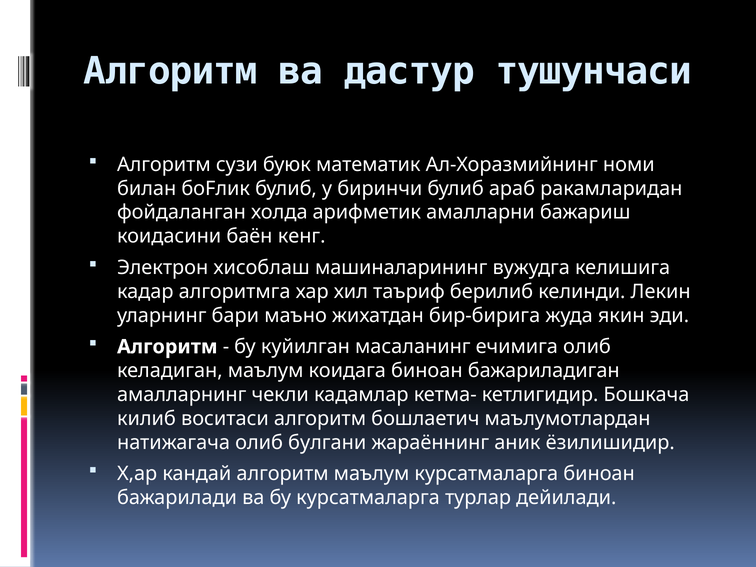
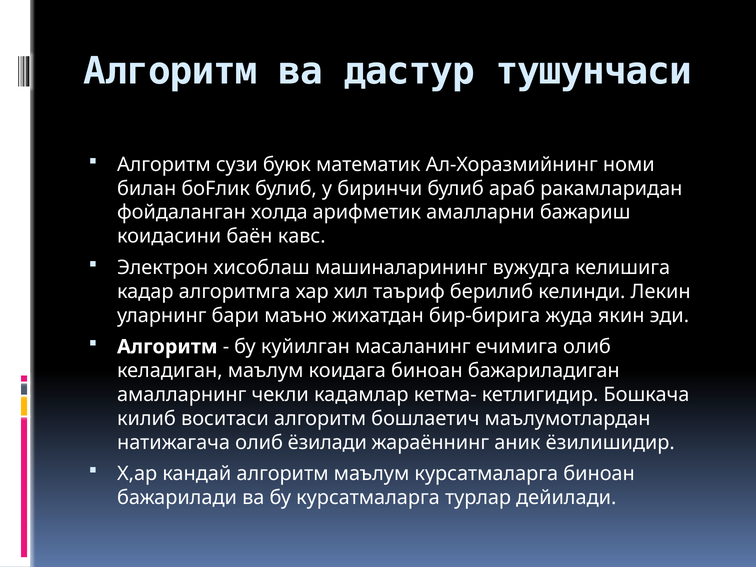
кенг: кенг -> кавс
булгани: булгани -> ёзилади
